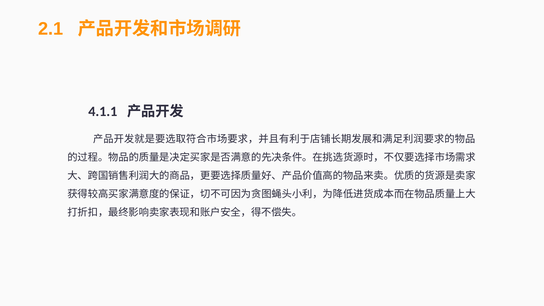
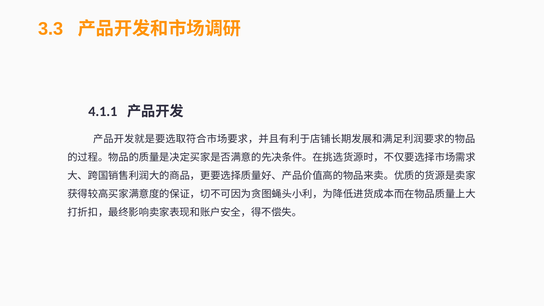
2.1: 2.1 -> 3.3
